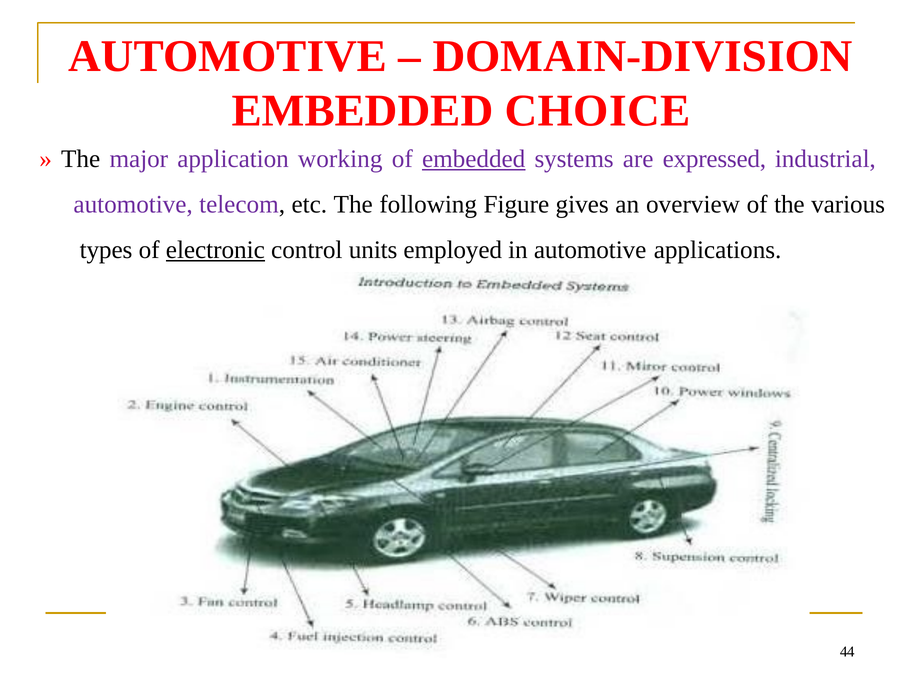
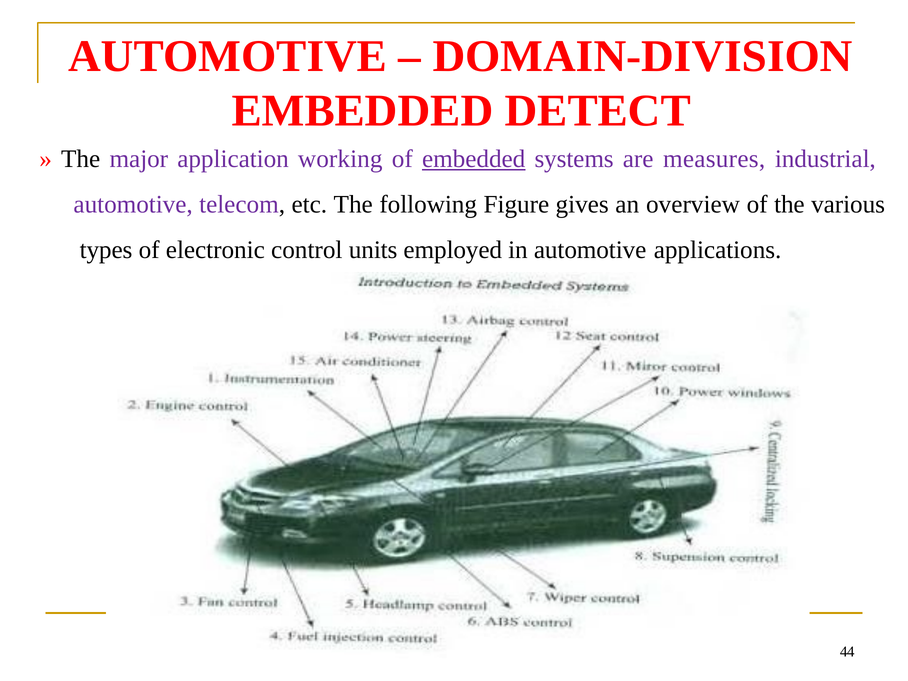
CHOICE: CHOICE -> DETECT
expressed: expressed -> measures
electronic underline: present -> none
